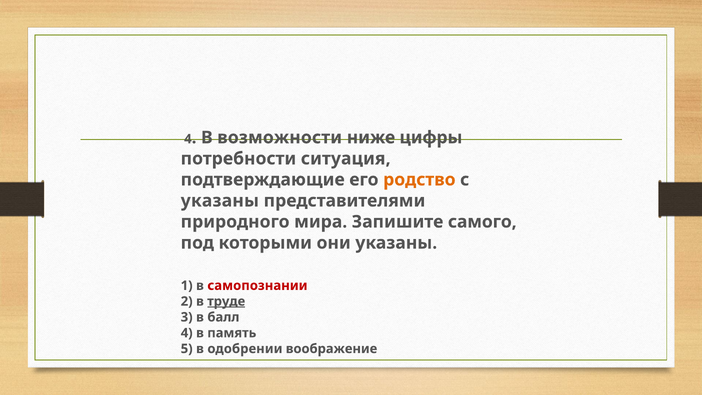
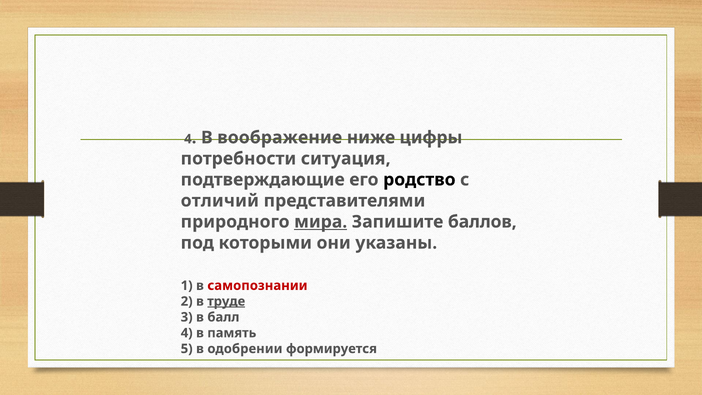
возможности: возможности -> воображение
родство colour: orange -> black
указаны: указаны -> отличий
мира underline: none -> present
самого: самого -> баллов
воображение: воображение -> формируется
